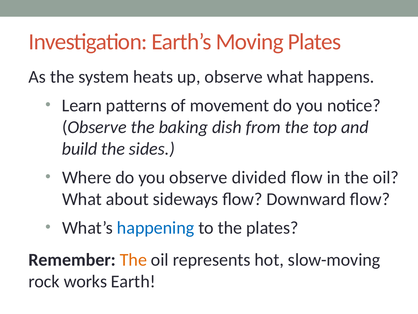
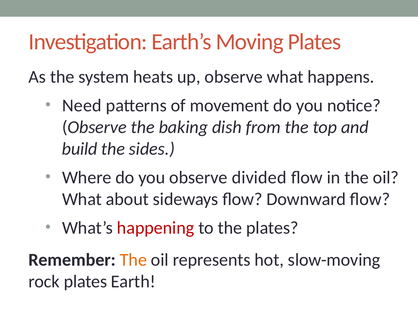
Learn: Learn -> Need
happening colour: blue -> red
rock works: works -> plates
